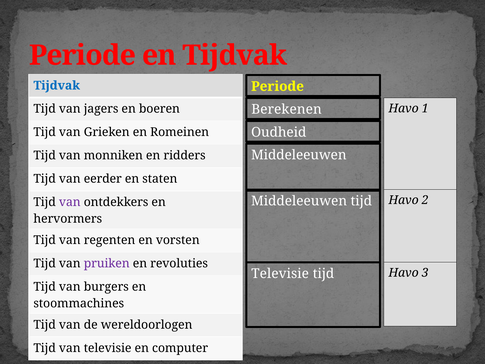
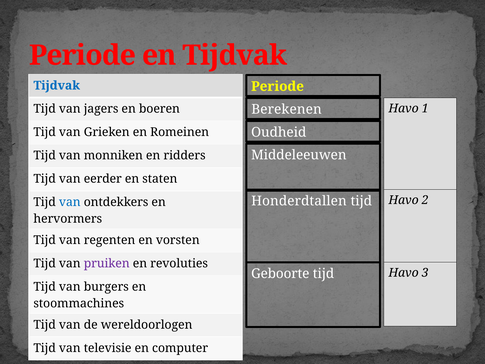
Middeleeuwen at (299, 201): Middeleeuwen -> Honderdtallen
van at (70, 202) colour: purple -> blue
Televisie at (280, 273): Televisie -> Geboorte
